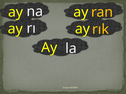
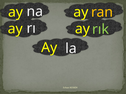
rık colour: yellow -> light green
